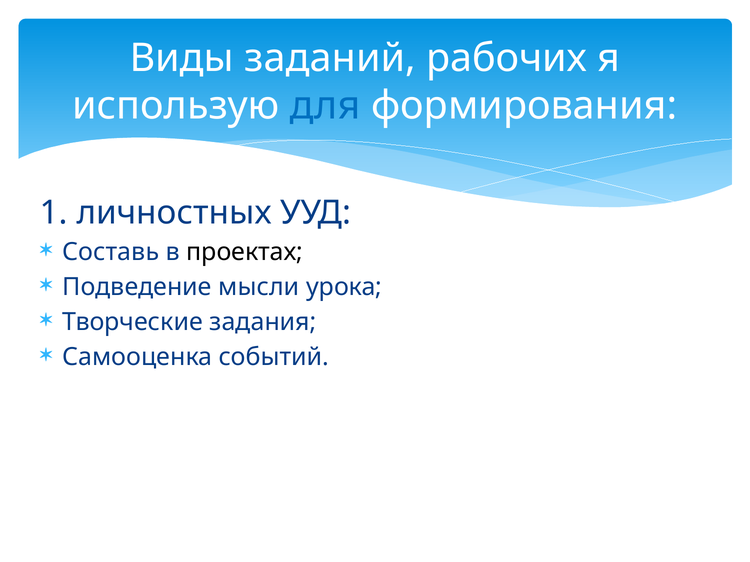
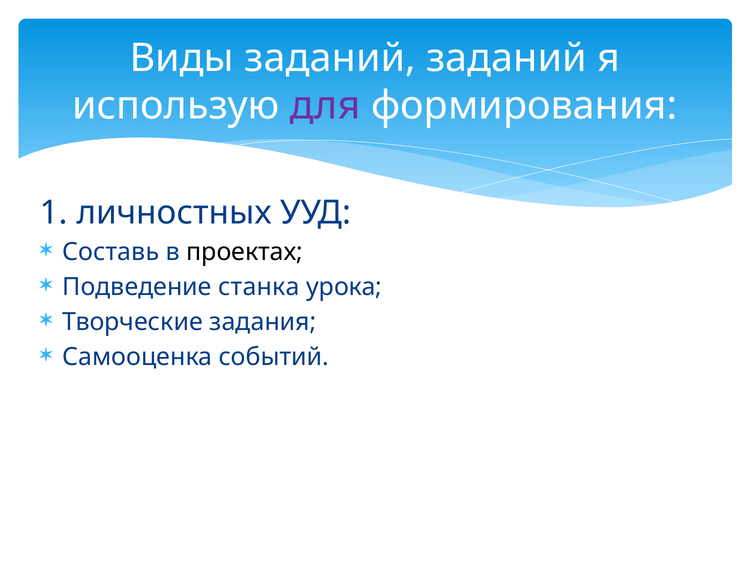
заданий рабочих: рабочих -> заданий
для colour: blue -> purple
мысли: мысли -> станка
